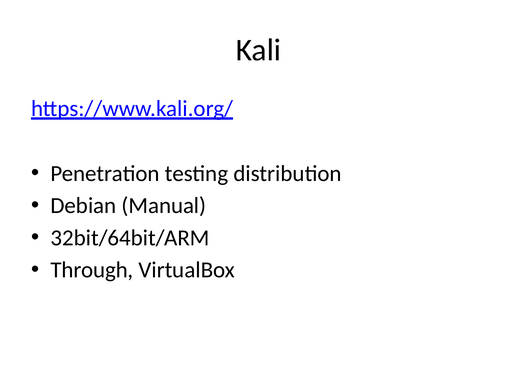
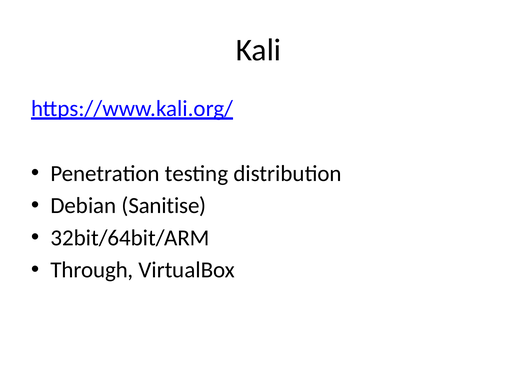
Manual: Manual -> Sanitise
